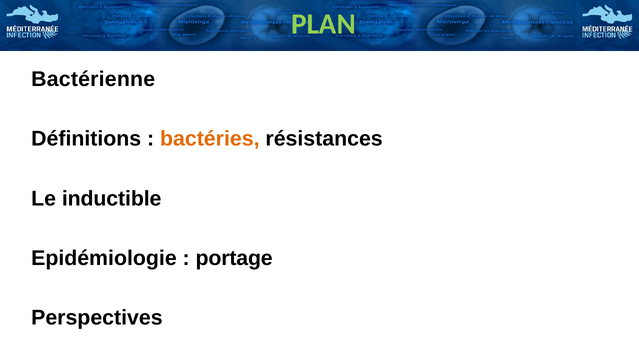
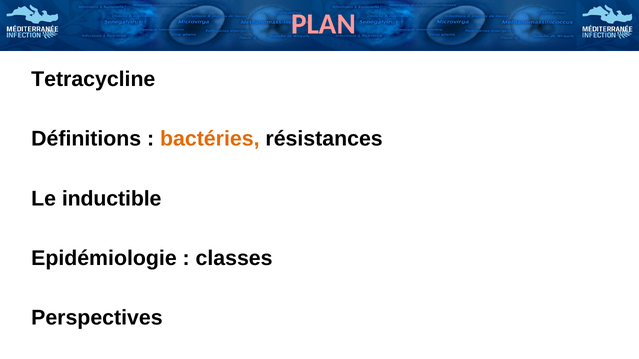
PLAN colour: light green -> pink
Bactérienne: Bactérienne -> Tetracycline
portage: portage -> classes
